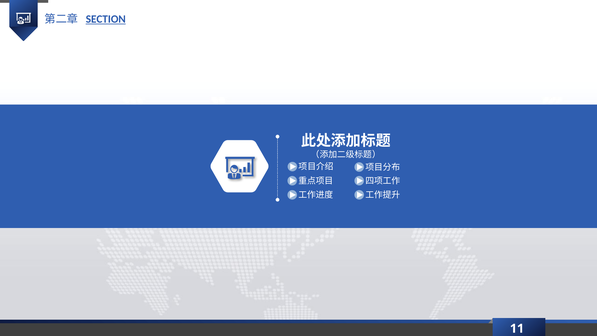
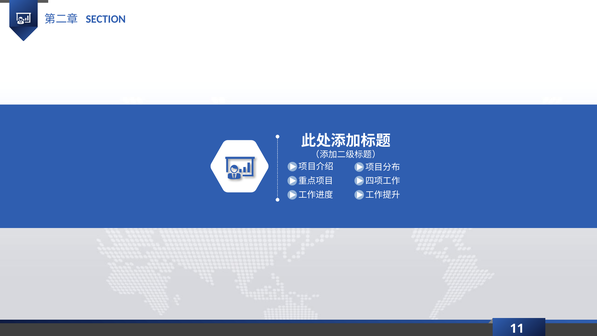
SECTION underline: present -> none
